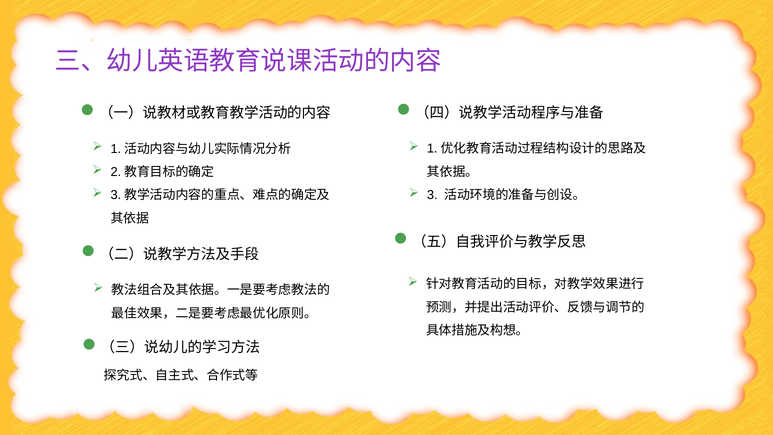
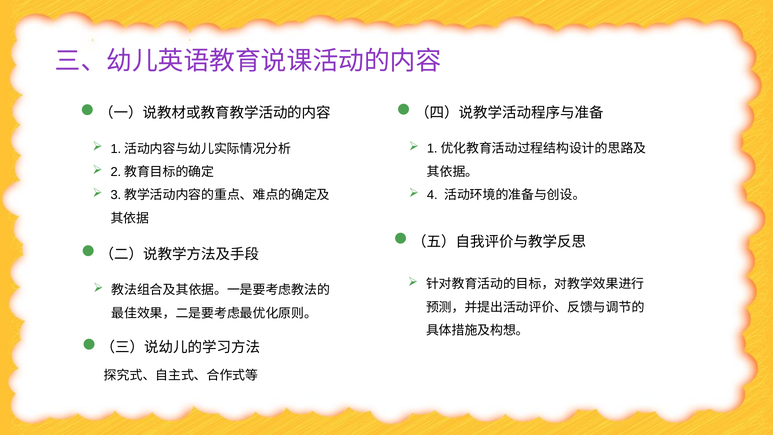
3: 3 -> 4
